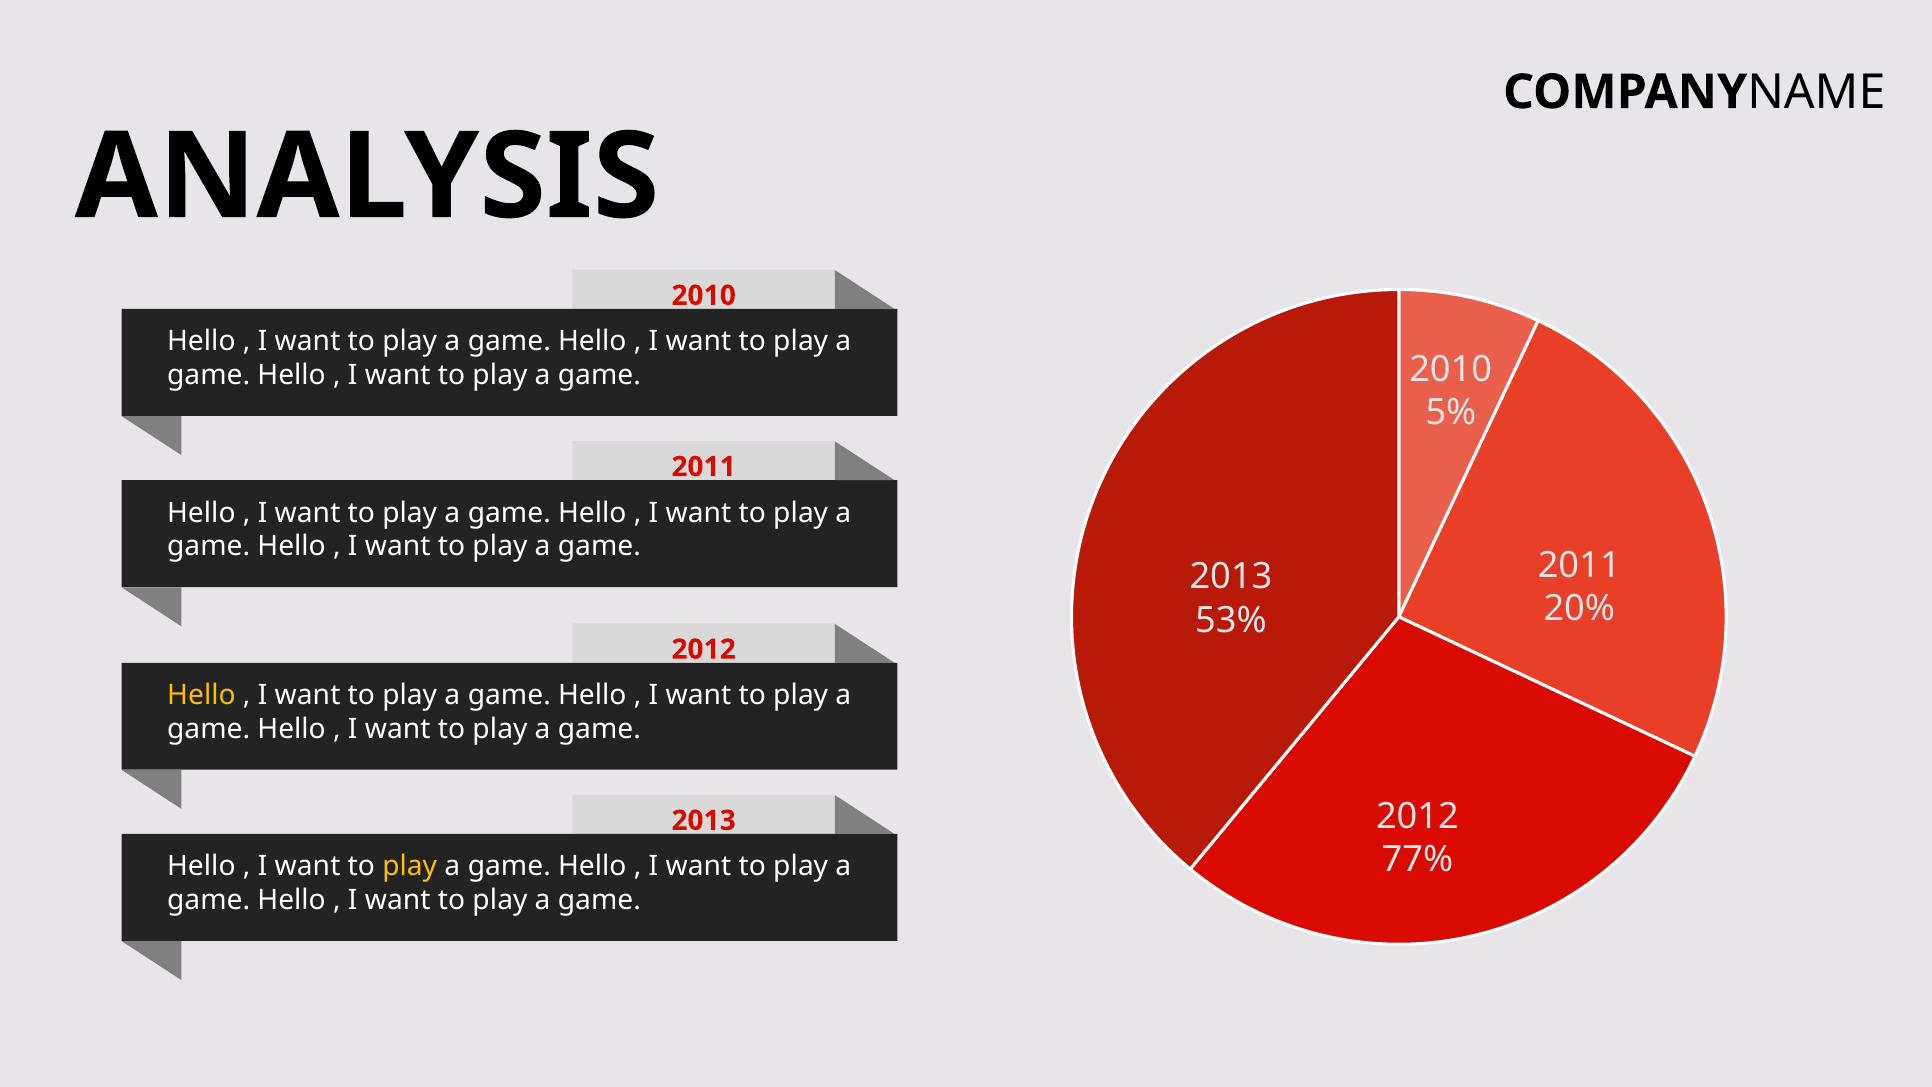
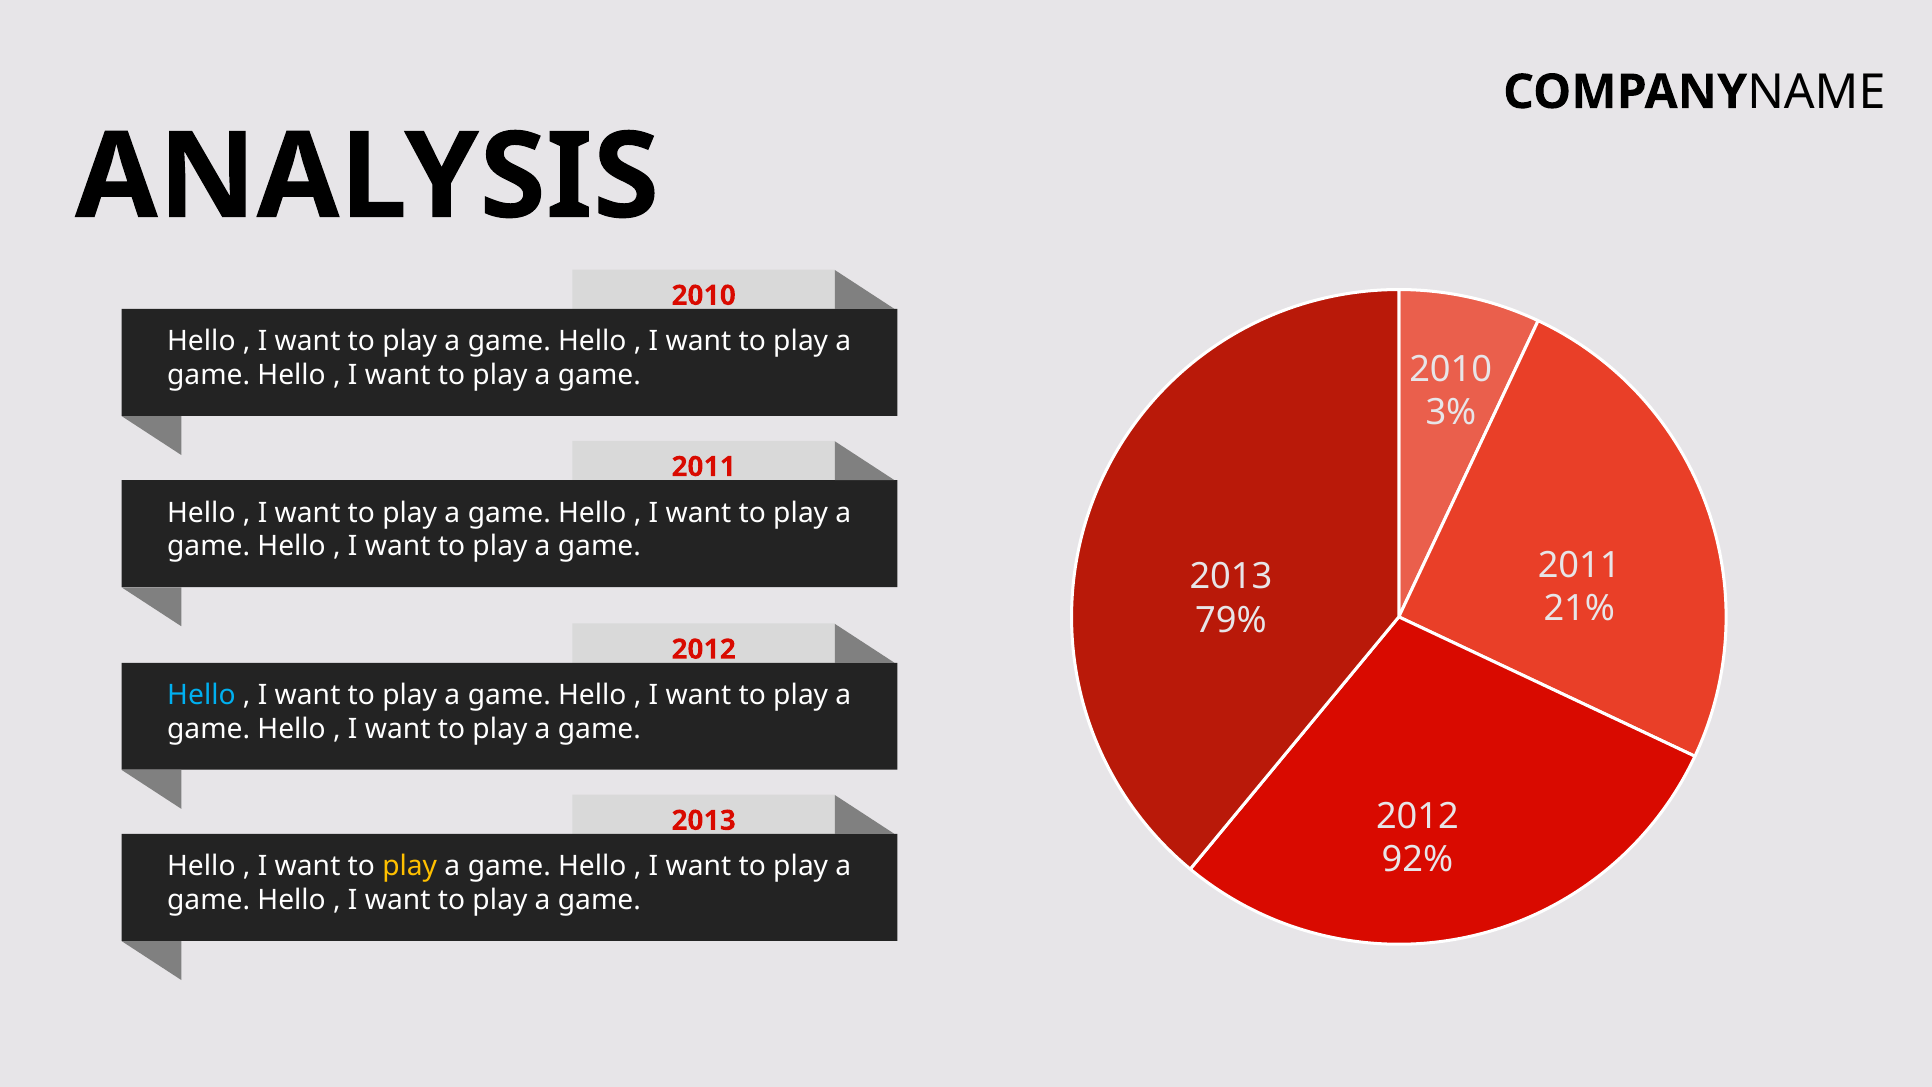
5%: 5% -> 3%
20%: 20% -> 21%
53%: 53% -> 79%
Hello at (201, 695) colour: yellow -> light blue
77%: 77% -> 92%
